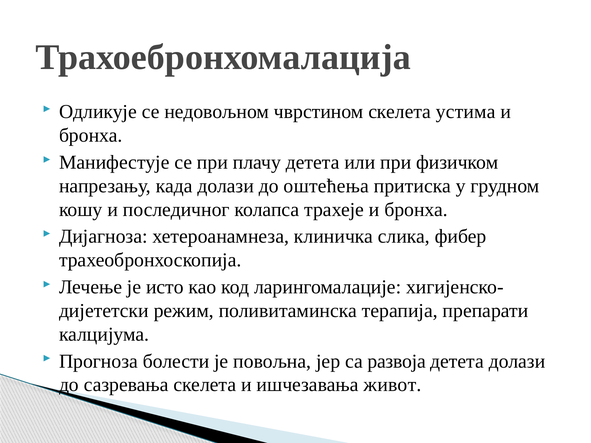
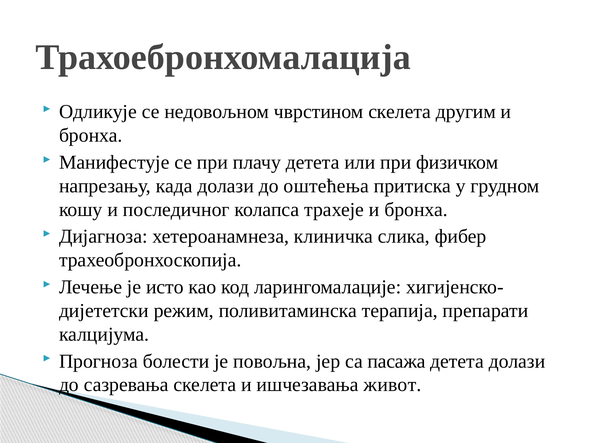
устима: устима -> другим
развоја: развоја -> пасажа
